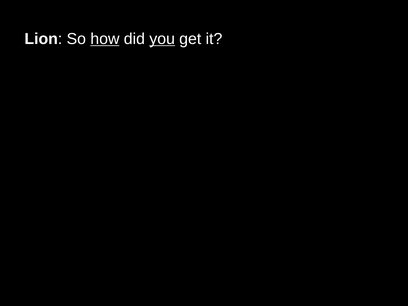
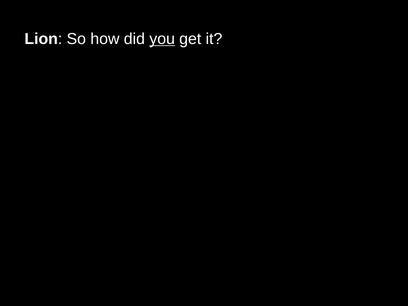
how underline: present -> none
